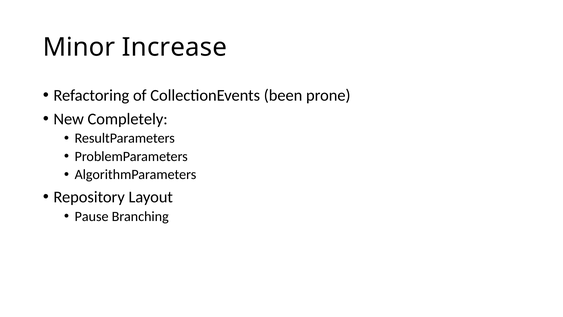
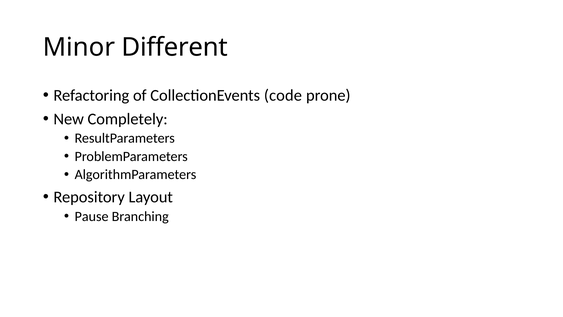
Increase: Increase -> Different
been: been -> code
